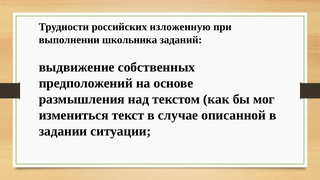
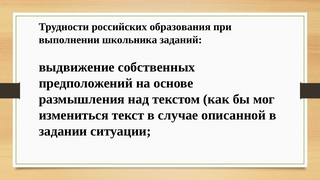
изложенную: изложенную -> образования
